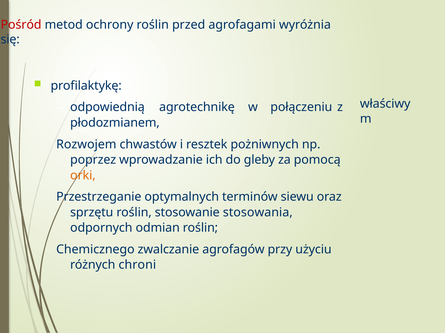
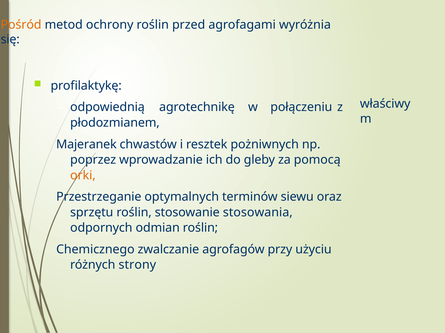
Pośród colour: red -> orange
Rozwojem: Rozwojem -> Majeranek
chroni: chroni -> strony
